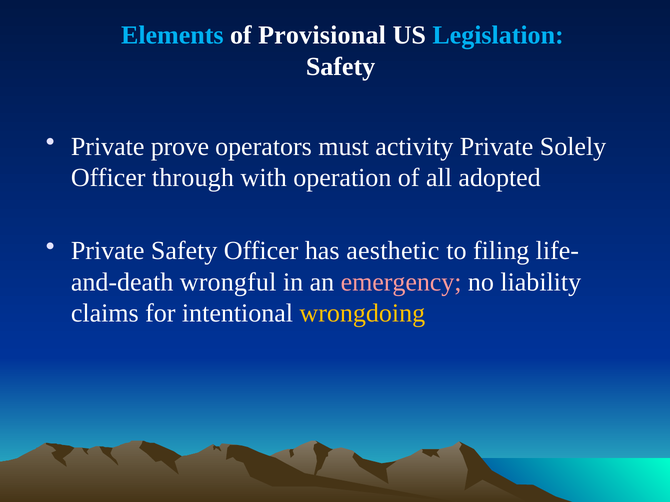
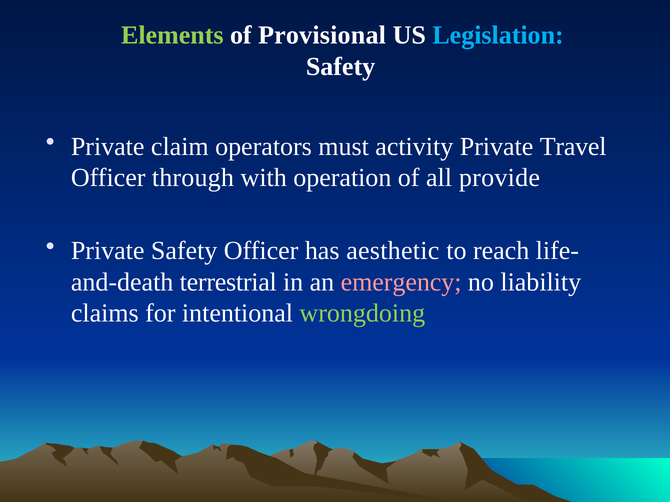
Elements colour: light blue -> light green
prove: prove -> claim
Solely: Solely -> Travel
adopted: adopted -> provide
filing: filing -> reach
wrongful: wrongful -> terrestrial
wrongdoing colour: yellow -> light green
